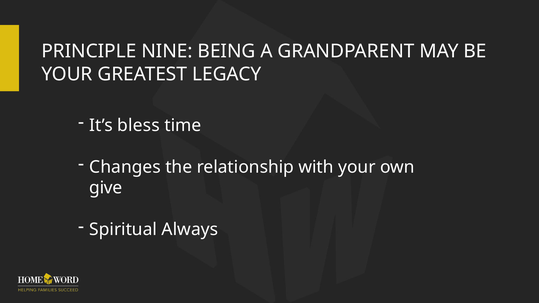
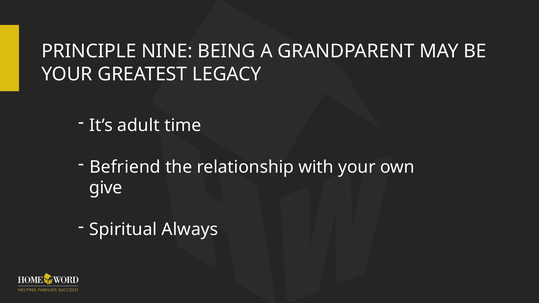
bless: bless -> adult
Changes: Changes -> Befriend
